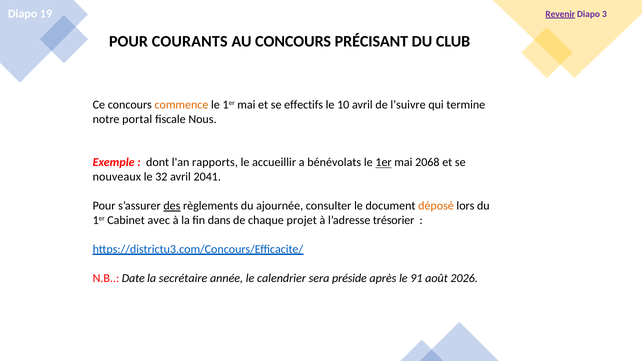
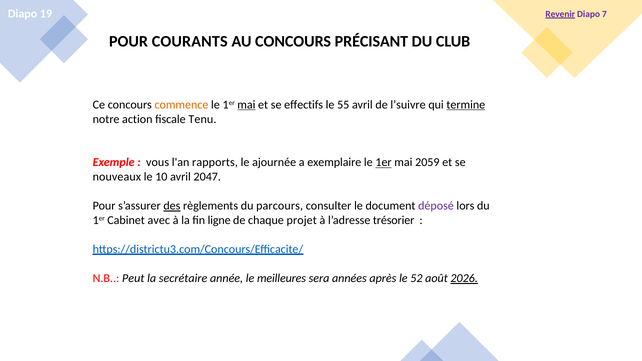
3: 3 -> 7
mai at (246, 105) underline: none -> present
10: 10 -> 55
termine underline: none -> present
portal: portal -> action
Nous: Nous -> Tenu
dont: dont -> vous
accueillir: accueillir -> ajournée
bénévolats: bénévolats -> exemplaire
2068: 2068 -> 2059
32: 32 -> 10
2041: 2041 -> 2047
ajournée: ajournée -> parcours
déposé colour: orange -> purple
dans: dans -> ligne
Date: Date -> Peut
calendrier: calendrier -> meilleures
préside: préside -> années
91: 91 -> 52
2026 underline: none -> present
